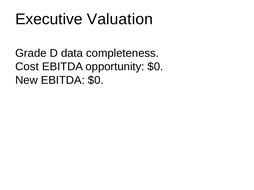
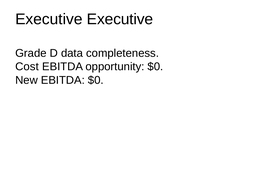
Executive Valuation: Valuation -> Executive
